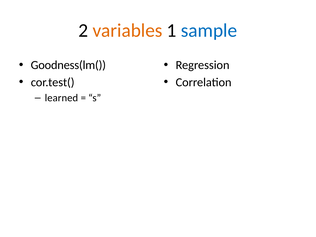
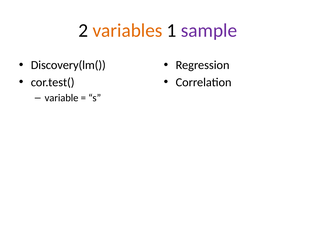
sample colour: blue -> purple
Goodness(lm(: Goodness(lm( -> Discovery(lm(
learned: learned -> variable
